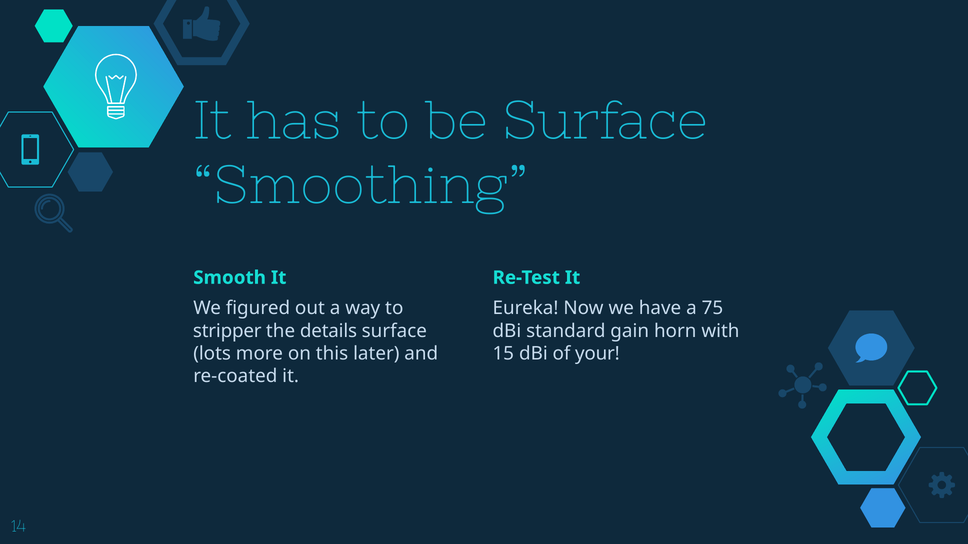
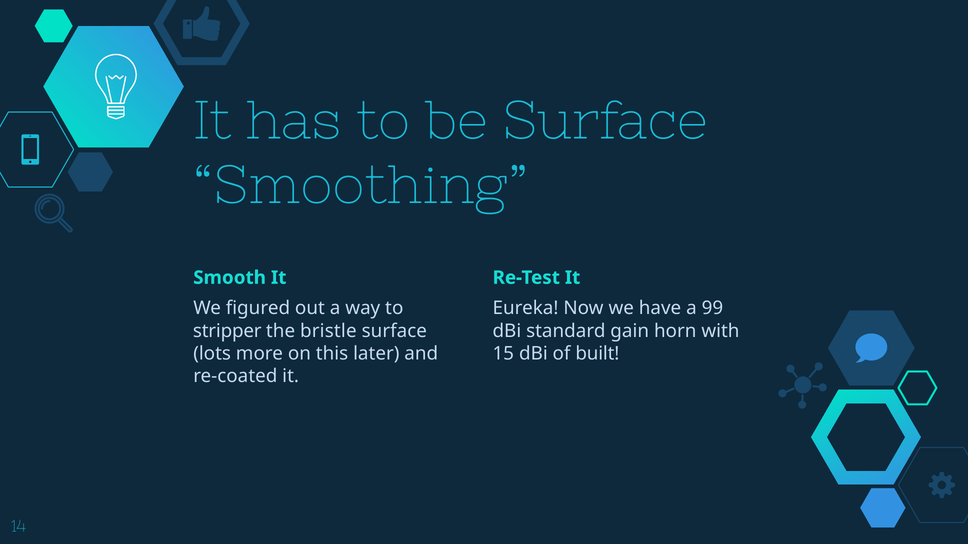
75: 75 -> 99
details: details -> bristle
your: your -> built
